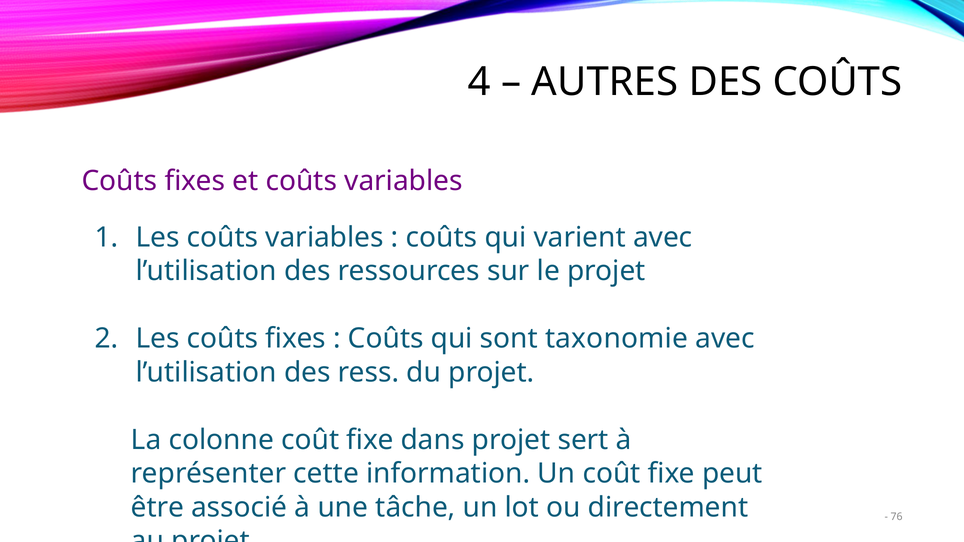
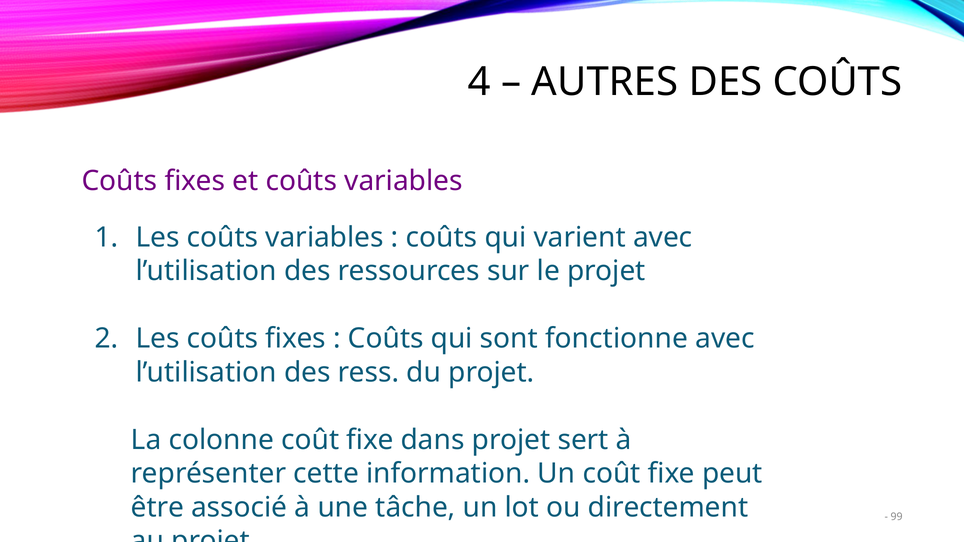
taxonomie: taxonomie -> fonctionne
76: 76 -> 99
